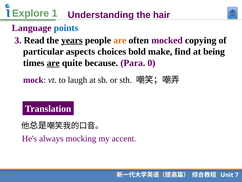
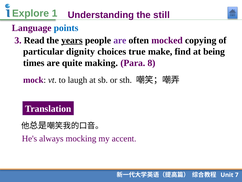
hair: hair -> still
are at (120, 40) colour: orange -> purple
aspects: aspects -> dignity
bold: bold -> true
are at (53, 63) underline: present -> none
because: because -> making
0: 0 -> 8
